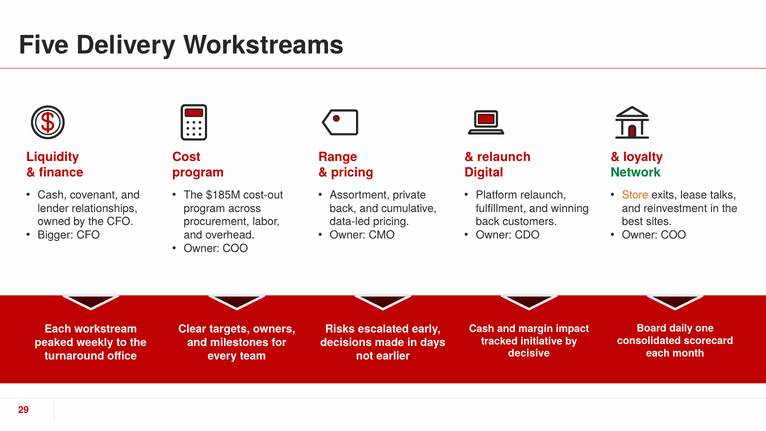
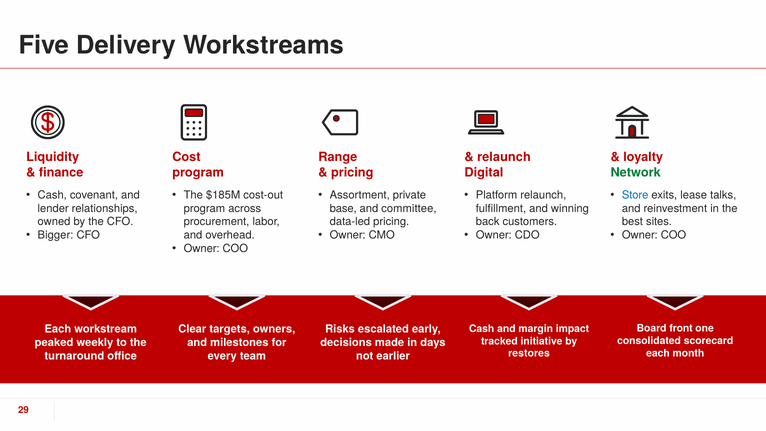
Store colour: orange -> blue
back at (343, 208): back -> base
cumulative: cumulative -> committee
daily: daily -> front
decisive: decisive -> restores
